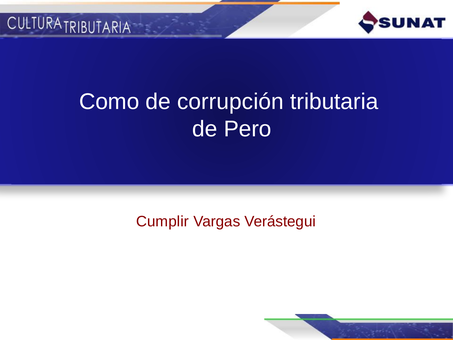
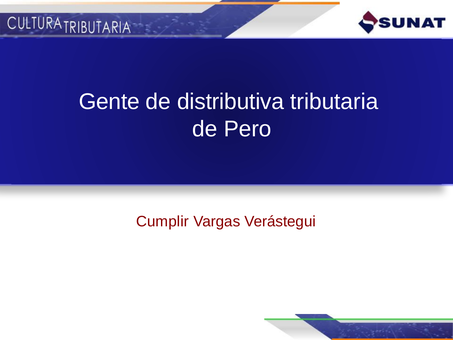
Como: Como -> Gente
corrupción: corrupción -> distributiva
